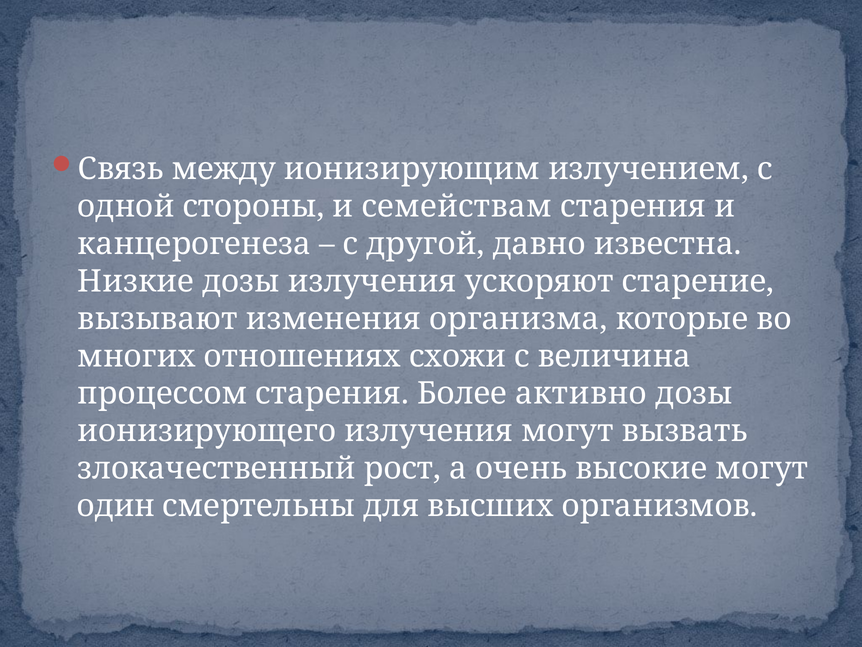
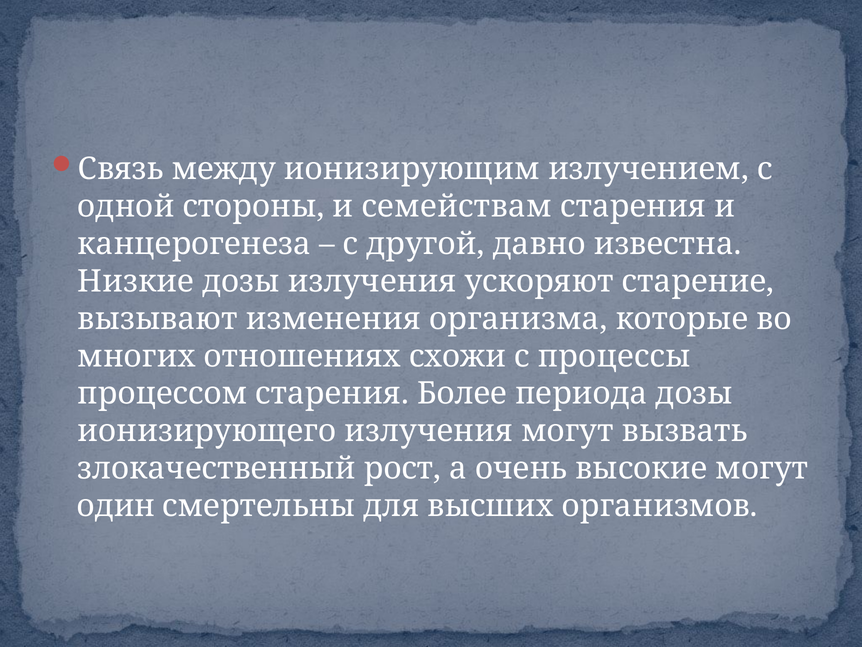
величина: величина -> процессы
активно: активно -> периода
